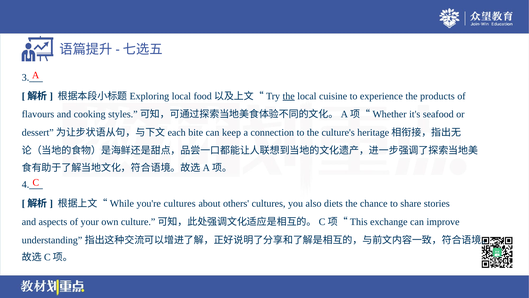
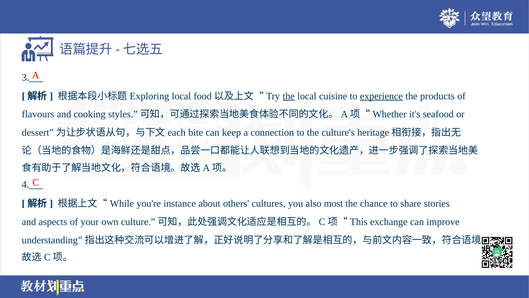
experience underline: none -> present
you're cultures: cultures -> instance
diets: diets -> most
